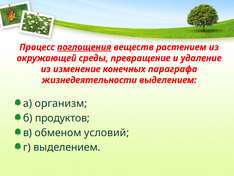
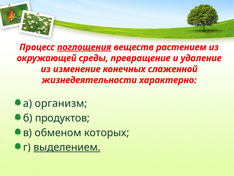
параграфа: параграфа -> слаженной
жизнедеятельности выделением: выделением -> характерно
условий: условий -> которых
выделением at (67, 147) underline: none -> present
